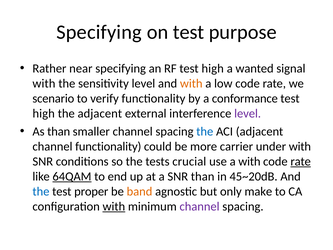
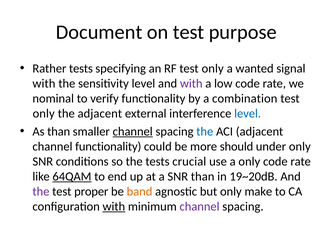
Specifying at (99, 32): Specifying -> Document
Rather near: near -> tests
RF test high: high -> only
with at (191, 83) colour: orange -> purple
scenario: scenario -> nominal
conformance: conformance -> combination
high at (44, 113): high -> only
level at (248, 113) colour: purple -> blue
channel at (133, 131) underline: none -> present
carrier: carrier -> should
under with: with -> only
a with: with -> only
rate at (301, 161) underline: present -> none
45~20dB: 45~20dB -> 19~20dB
the at (41, 191) colour: blue -> purple
